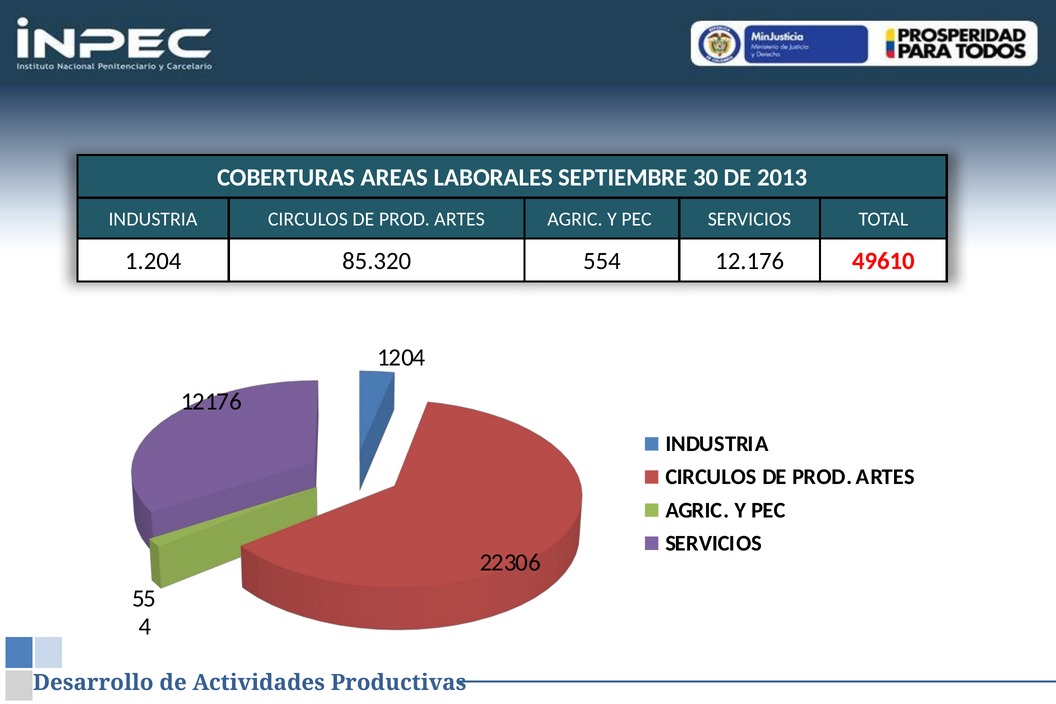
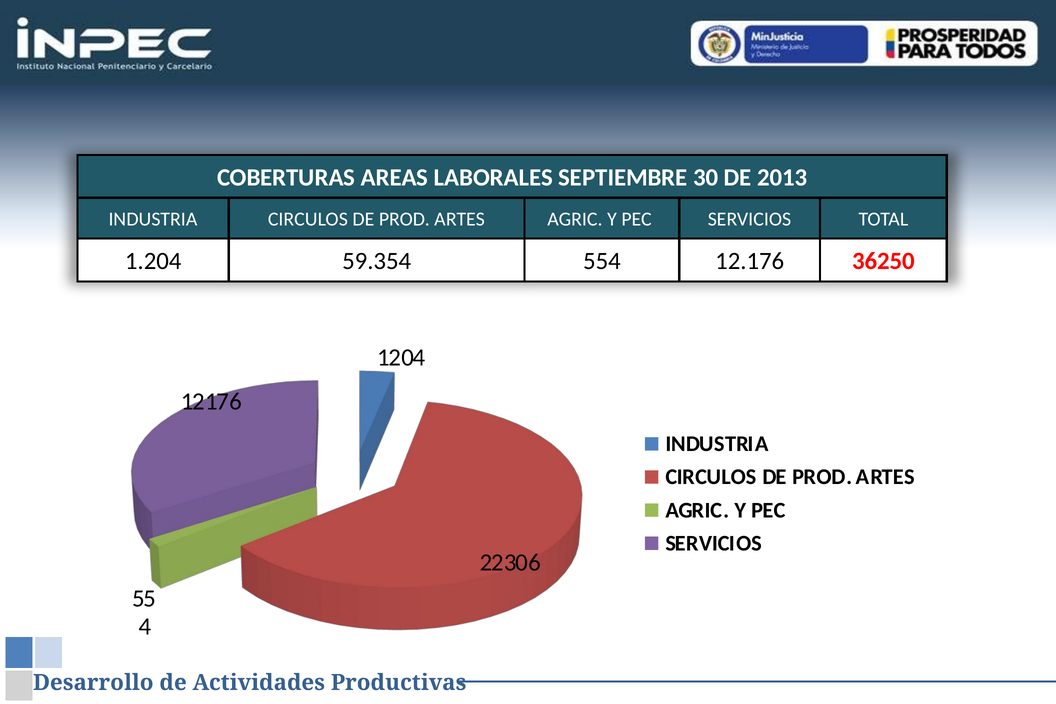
85.320: 85.320 -> 59.354
49610: 49610 -> 36250
